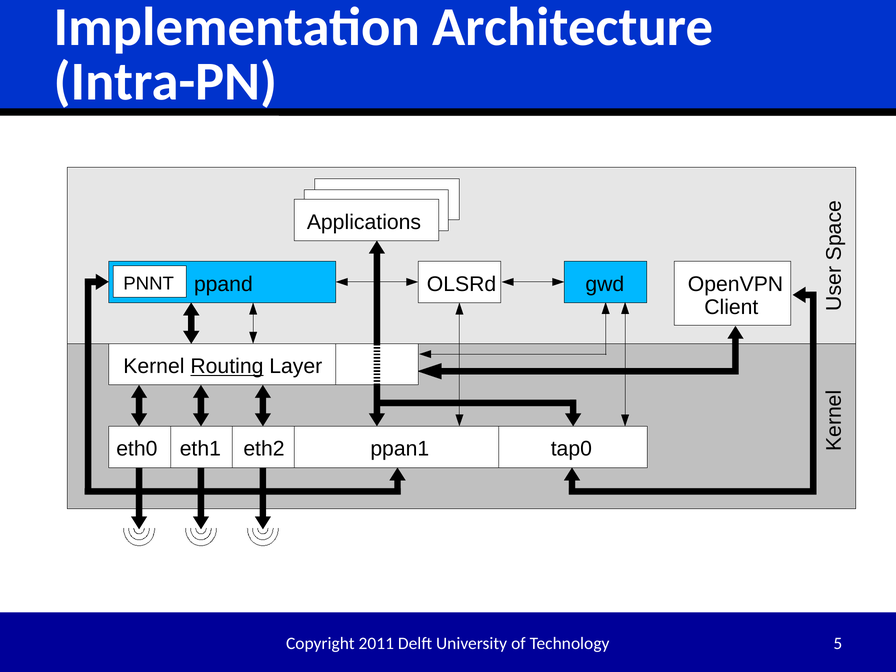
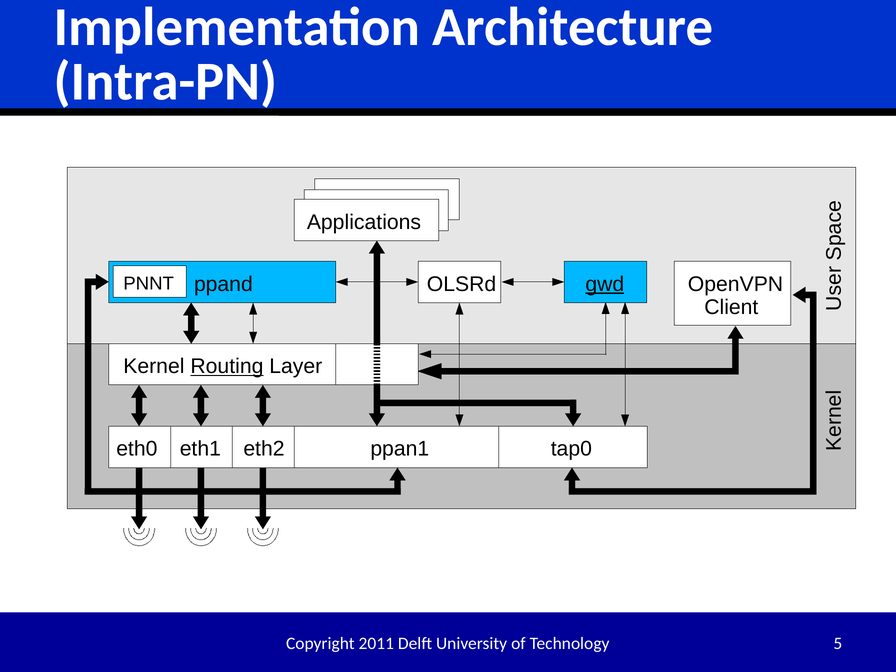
gwd underline: none -> present
